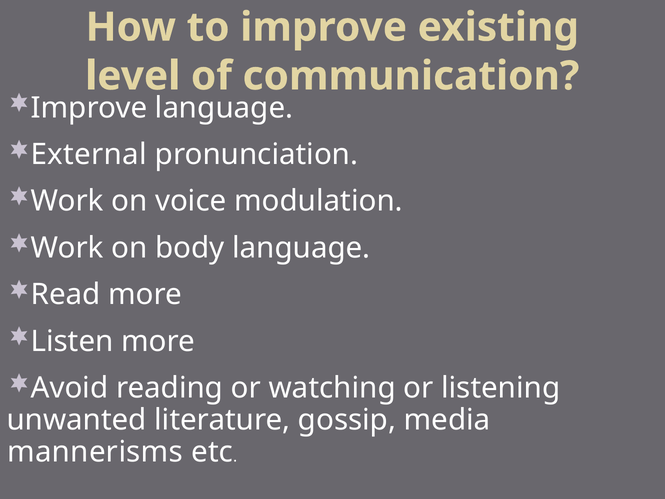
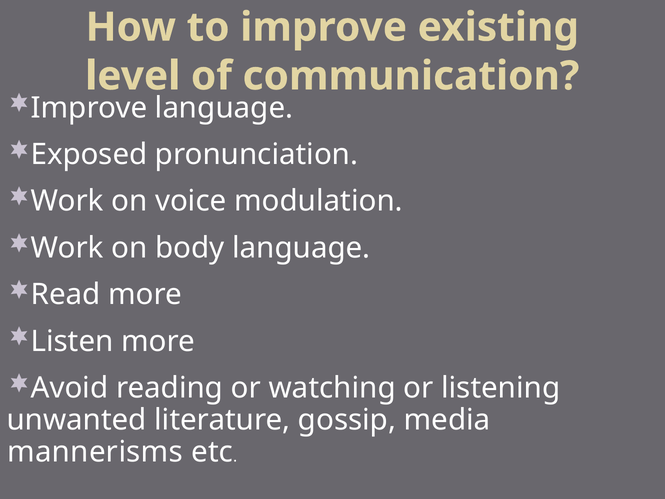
External: External -> Exposed
